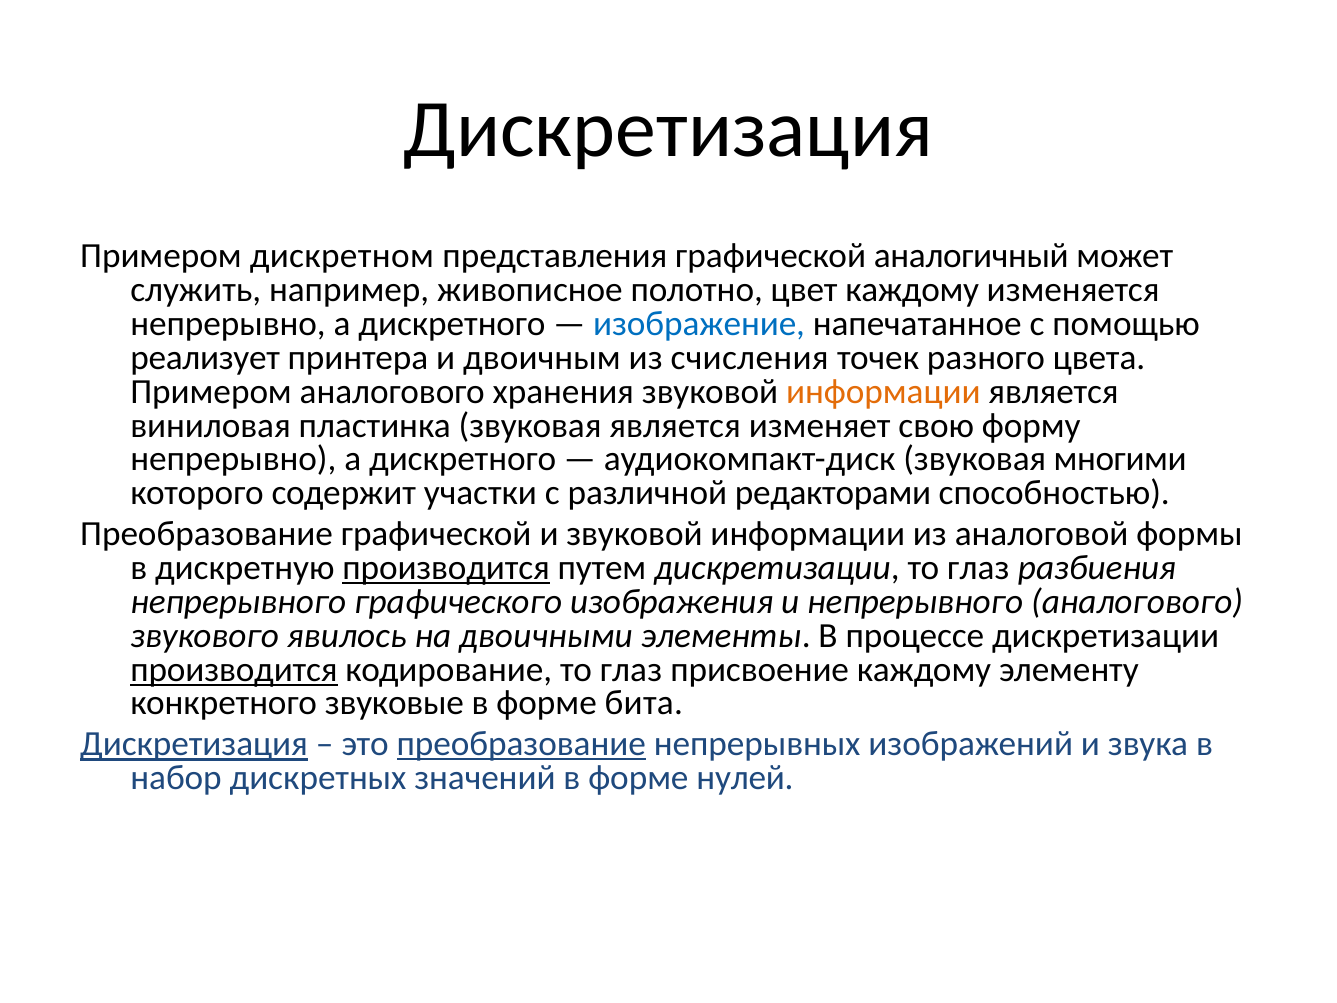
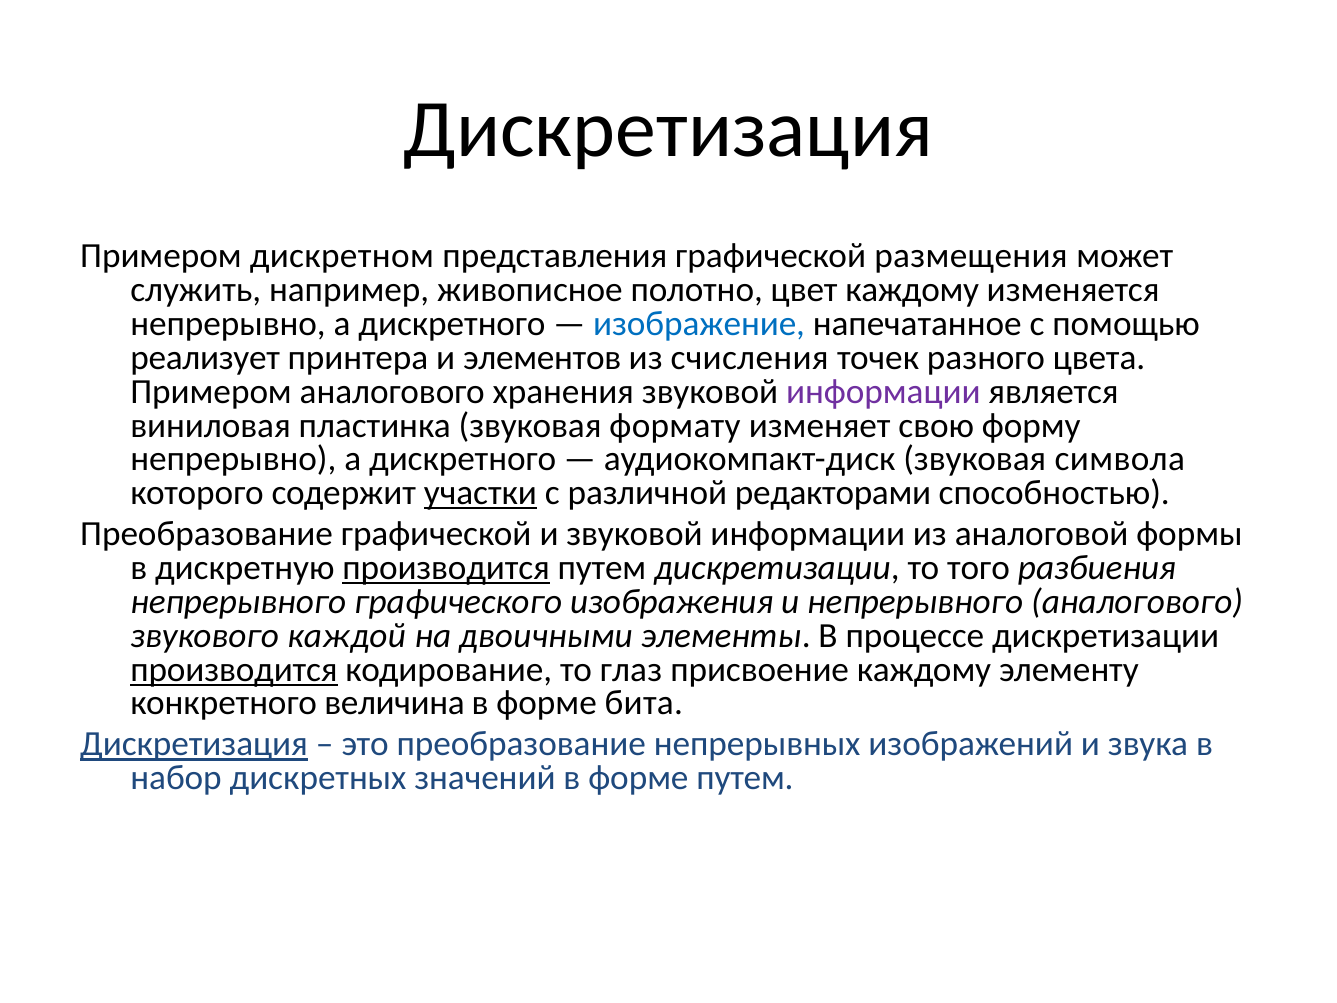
аналогичный: аналогичный -> размещения
двоичным: двоичным -> элементов
информации at (883, 392) colour: orange -> purple
звуковая является: является -> формату
многими: многими -> символа
участки underline: none -> present
дискретизации то глаз: глаз -> того
явилось: явилось -> каждой
звуковые: звуковые -> величина
преобразование at (521, 744) underline: present -> none
форме нулей: нулей -> путем
